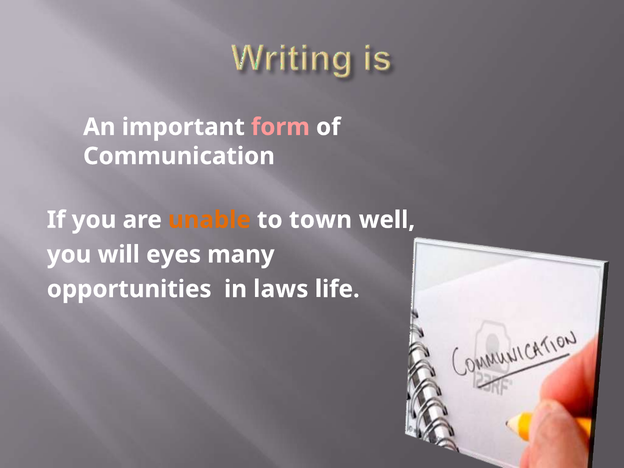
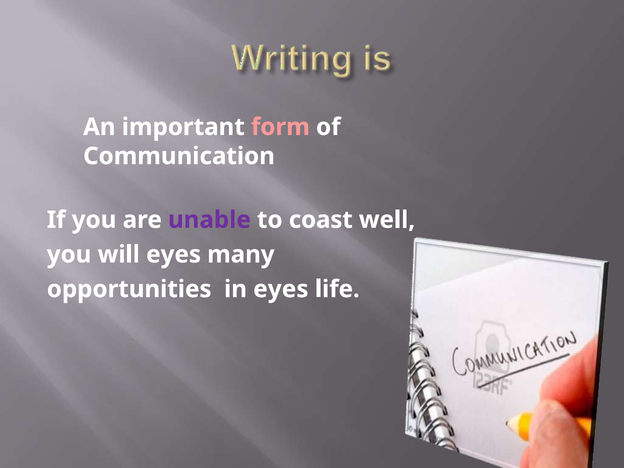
unable colour: orange -> purple
town: town -> coast
in laws: laws -> eyes
